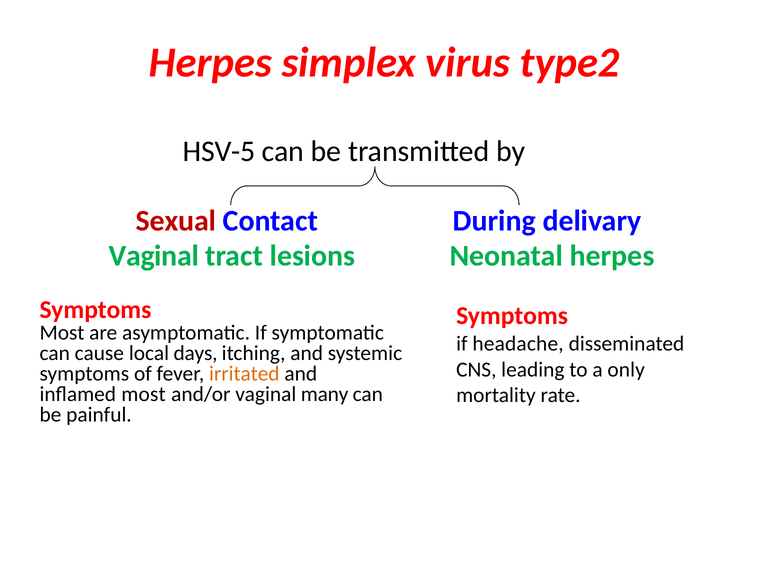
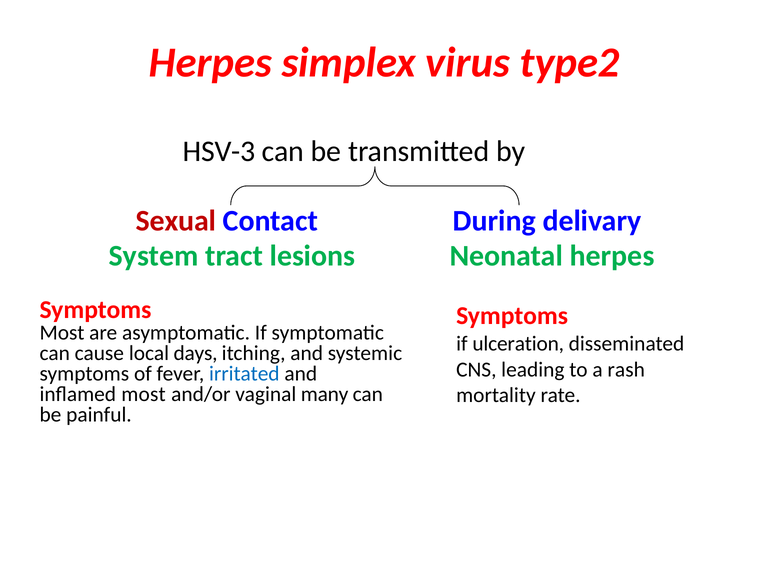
HSV-5: HSV-5 -> HSV-3
Vaginal at (154, 256): Vaginal -> System
headache: headache -> ulceration
only: only -> rash
irritated colour: orange -> blue
